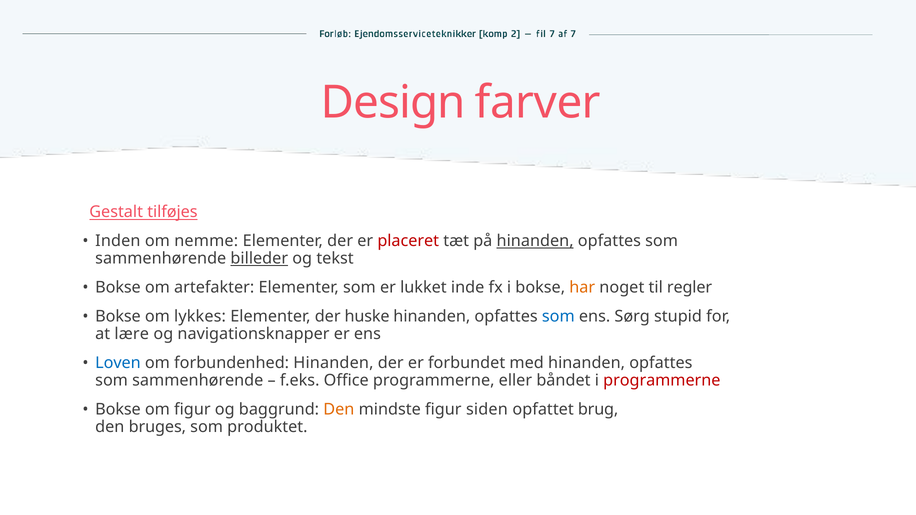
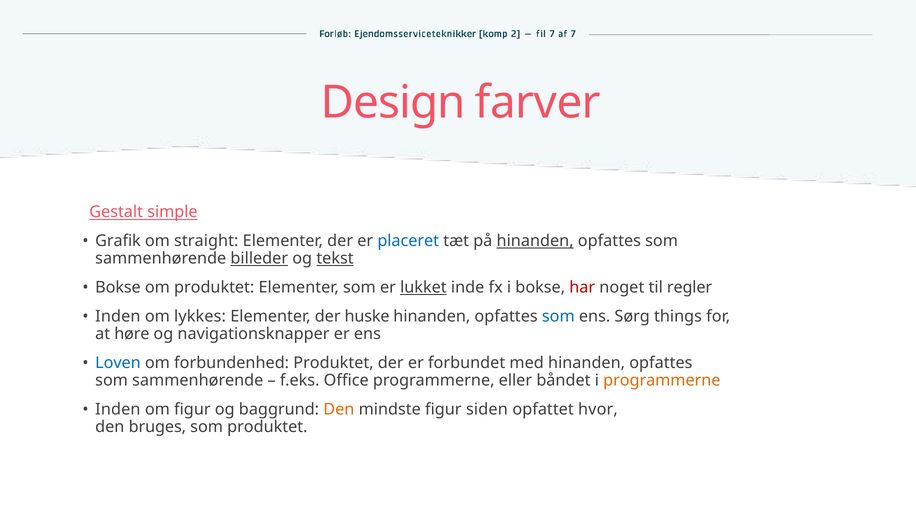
tilføjes: tilføjes -> simple
Inden: Inden -> Grafik
nemme: nemme -> straight
placeret colour: red -> blue
tekst underline: none -> present
om artefakter: artefakter -> produktet
lukket underline: none -> present
har colour: orange -> red
Bokse at (118, 317): Bokse -> Inden
stupid: stupid -> things
lære: lære -> høre
forbundenhed Hinanden: Hinanden -> Produktet
programmerne at (662, 381) colour: red -> orange
Bokse at (118, 410): Bokse -> Inden
brug: brug -> hvor
